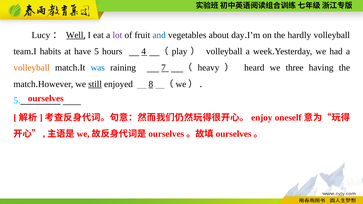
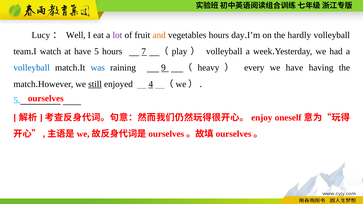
Well underline: present -> none
and colour: blue -> orange
vegetables about: about -> hours
habits: habits -> watch
4: 4 -> 7
volleyball at (32, 68) colour: orange -> blue
7: 7 -> 9
heard: heard -> every
we three: three -> have
8: 8 -> 4
